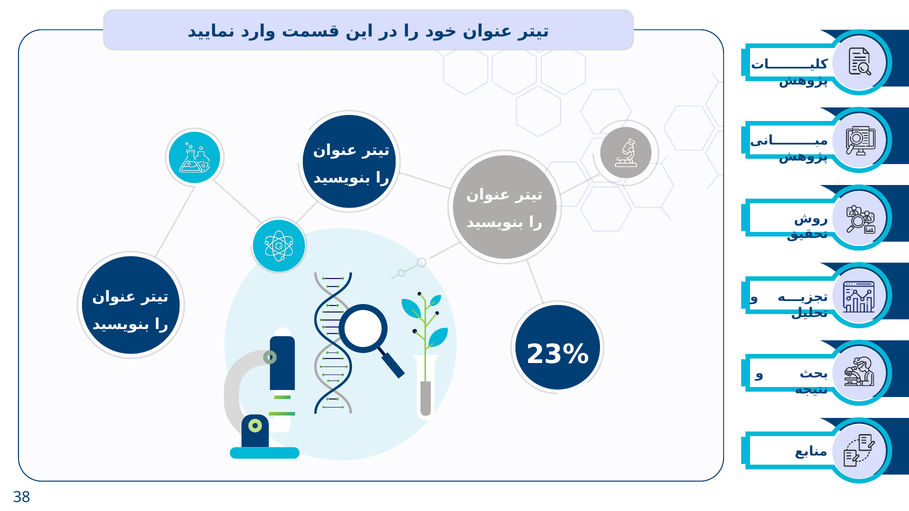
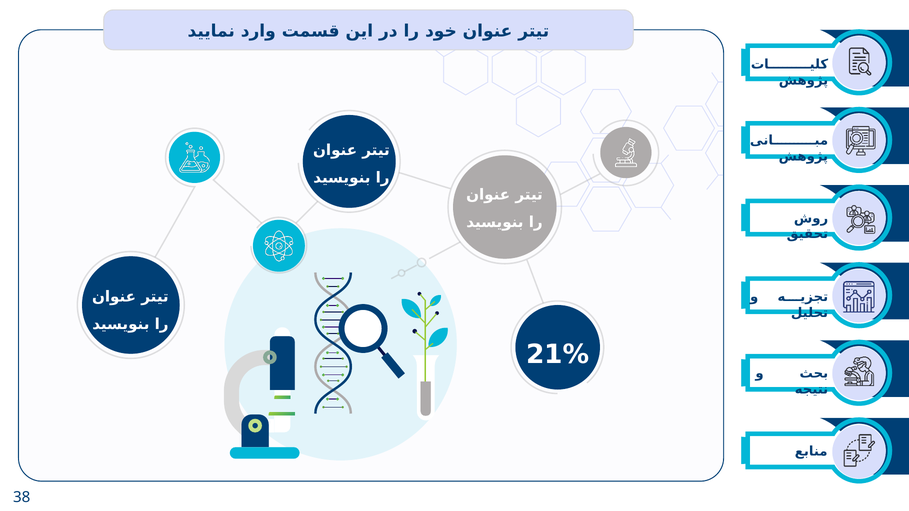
23%: 23% -> 21%
